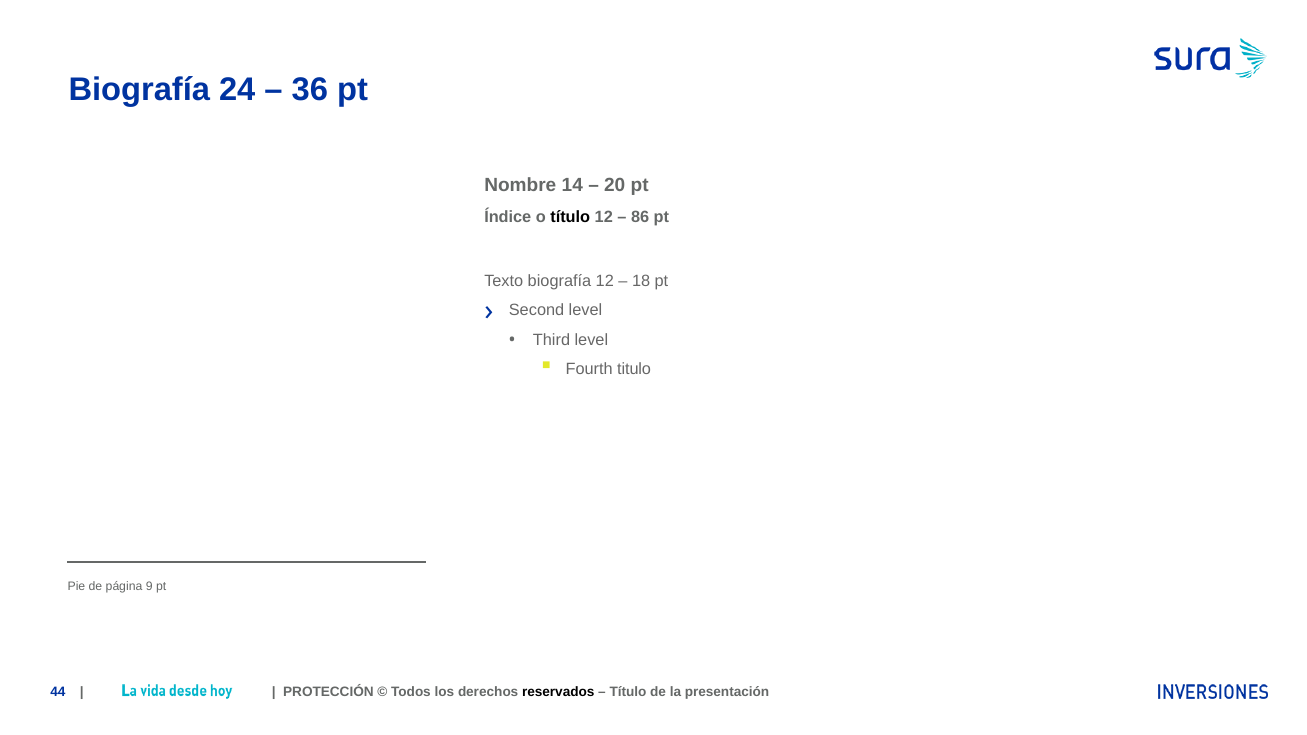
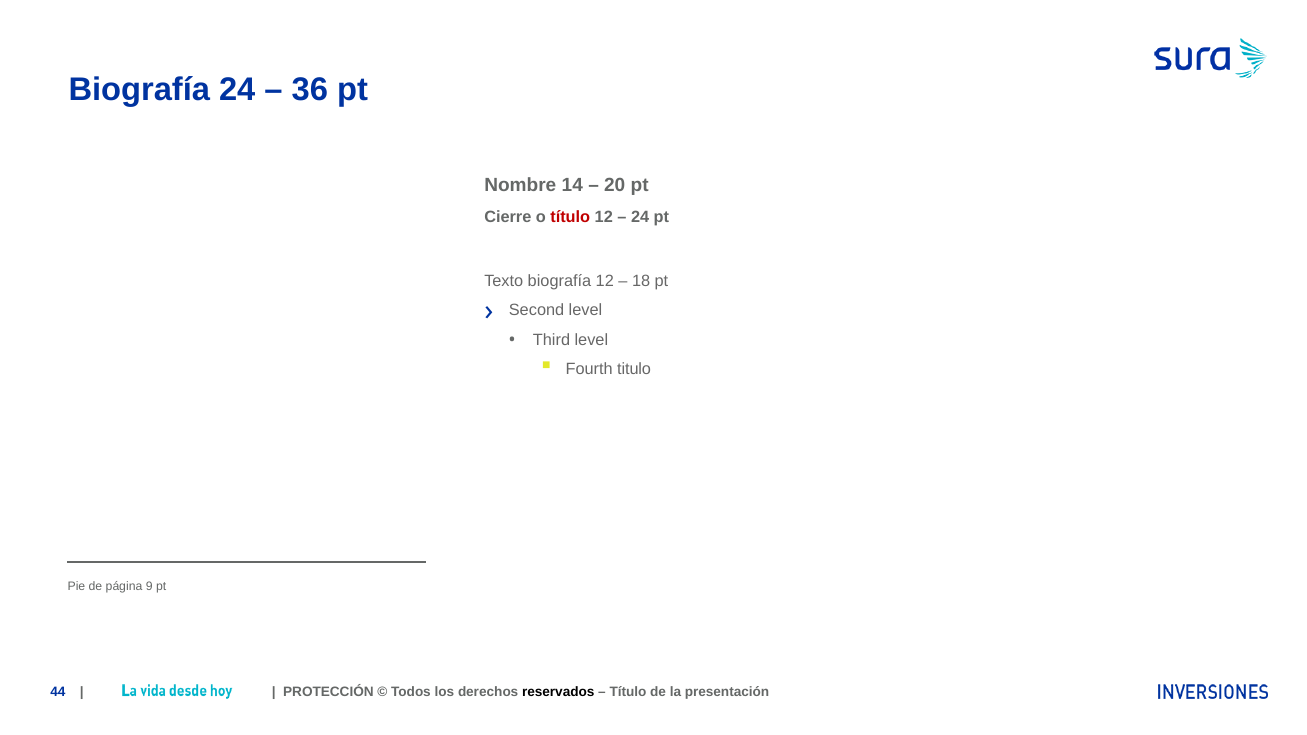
Índice: Índice -> Cierre
título at (570, 217) colour: black -> red
86 at (640, 217): 86 -> 24
